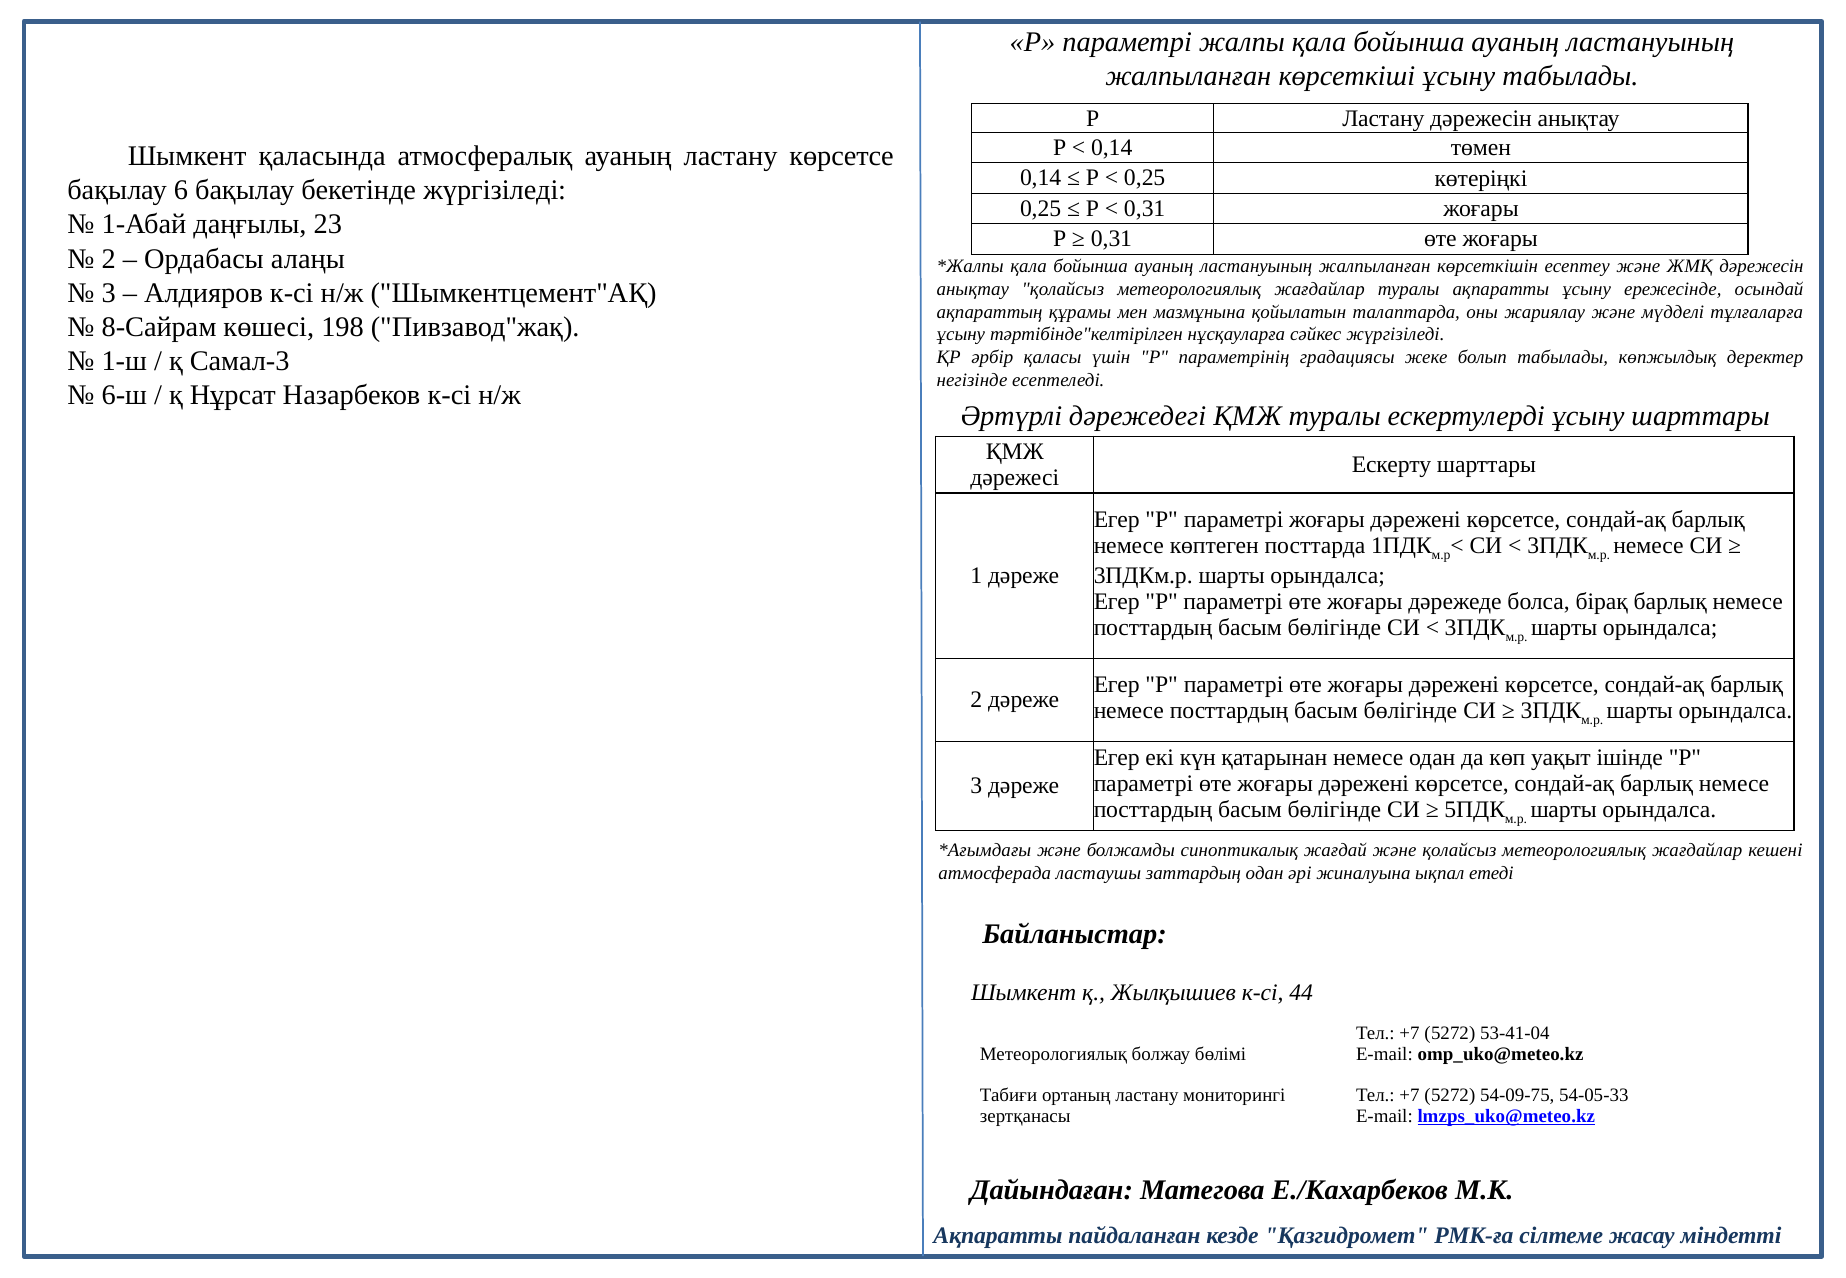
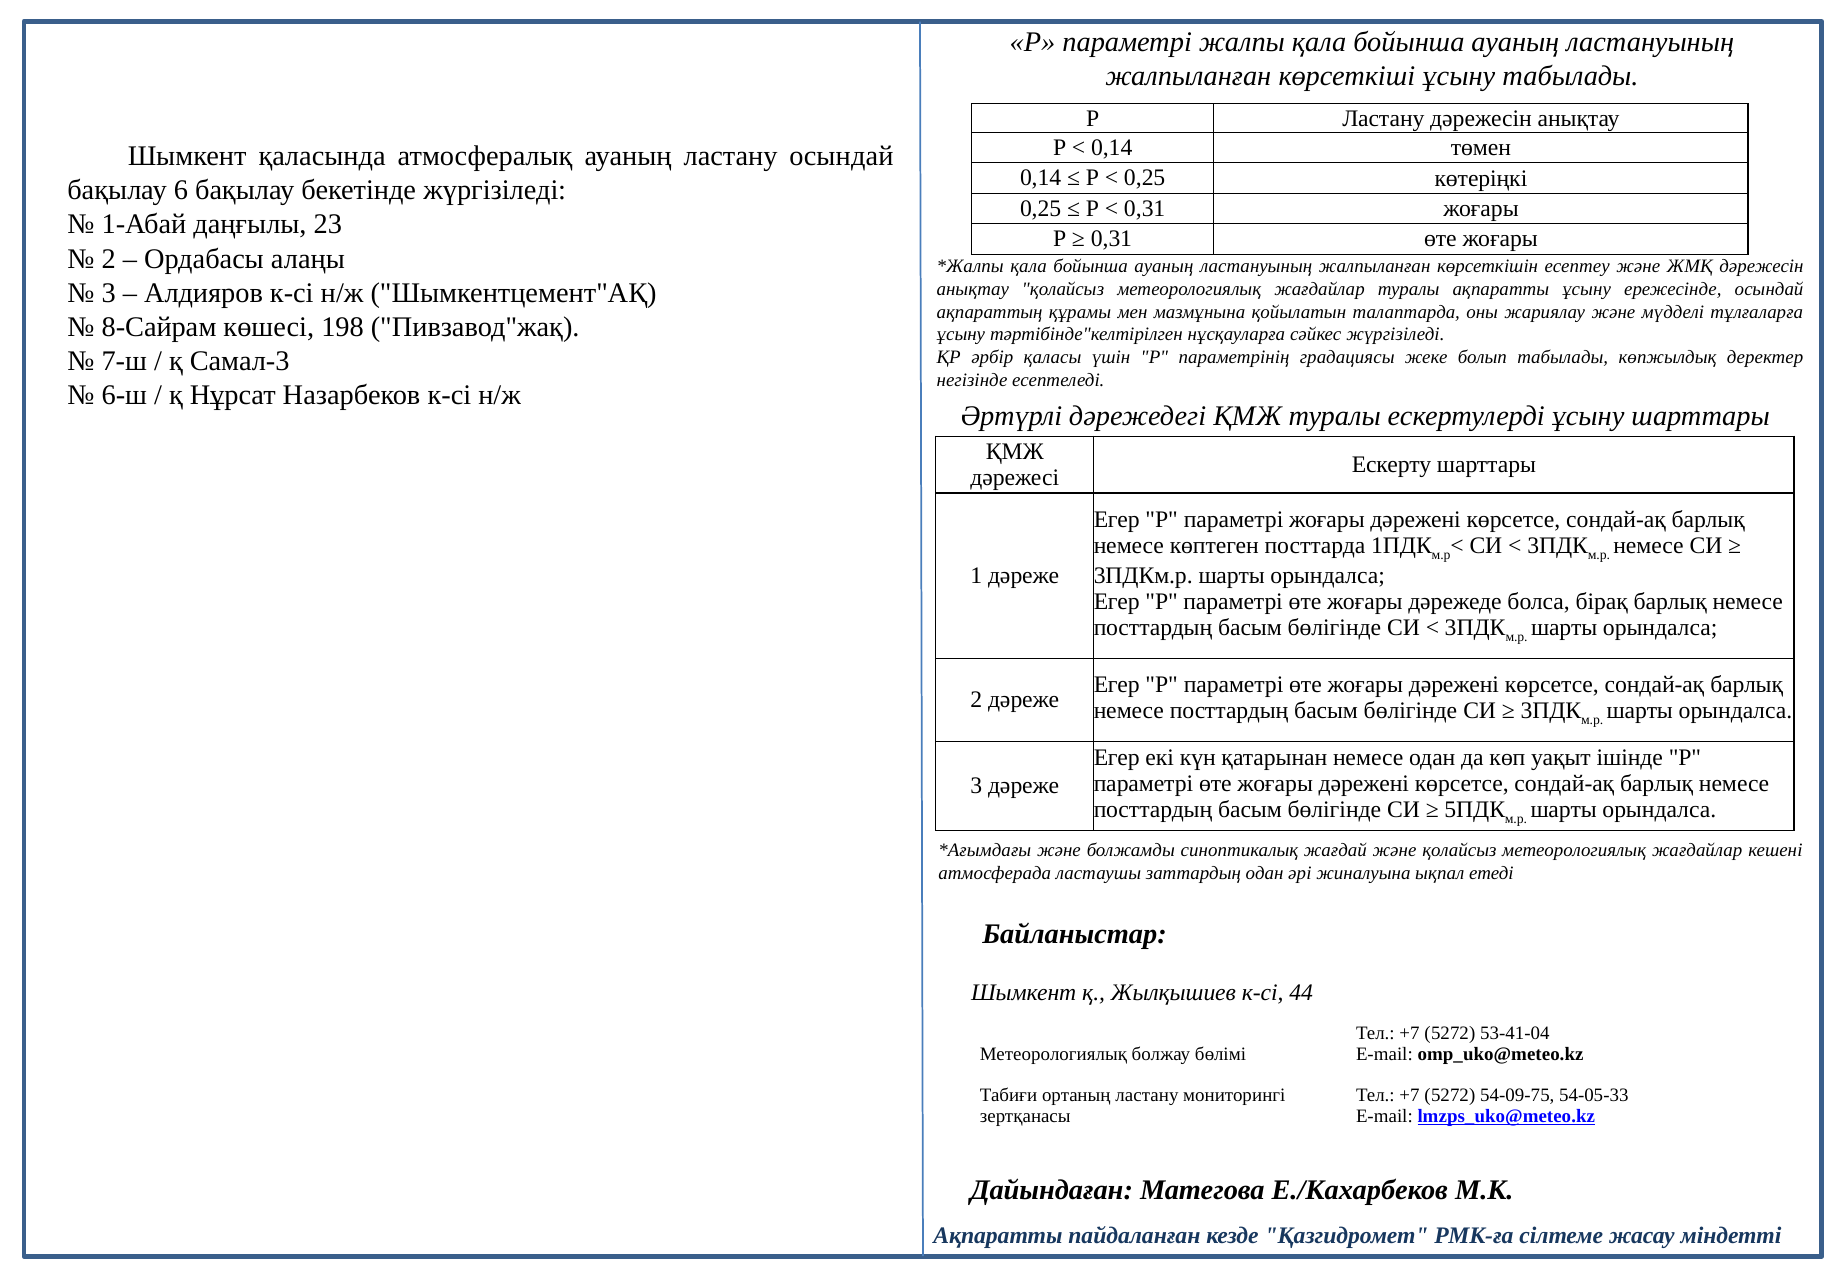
ластану көрсетсе: көрсетсе -> осындай
1-ш: 1-ш -> 7-ш
